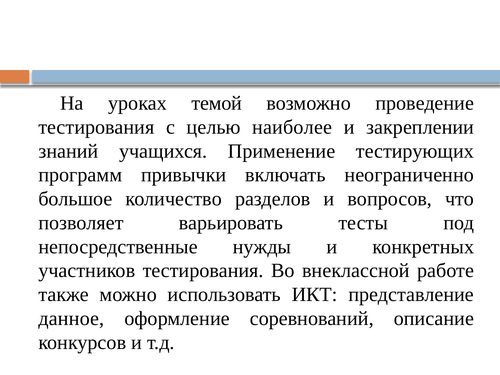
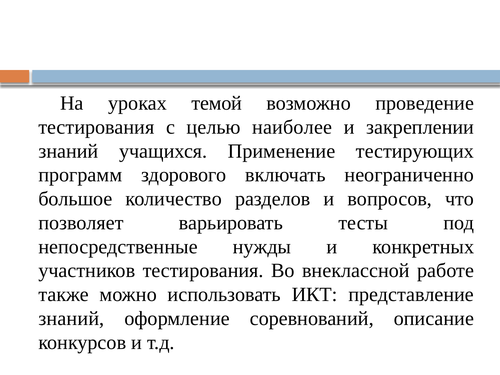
привычки: привычки -> здорового
данное at (71, 318): данное -> знаний
